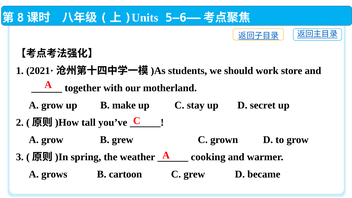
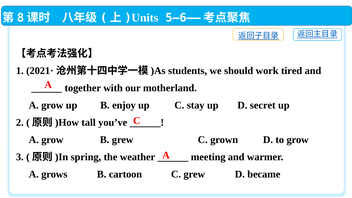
store: store -> tired
make: make -> enjoy
cooking: cooking -> meeting
